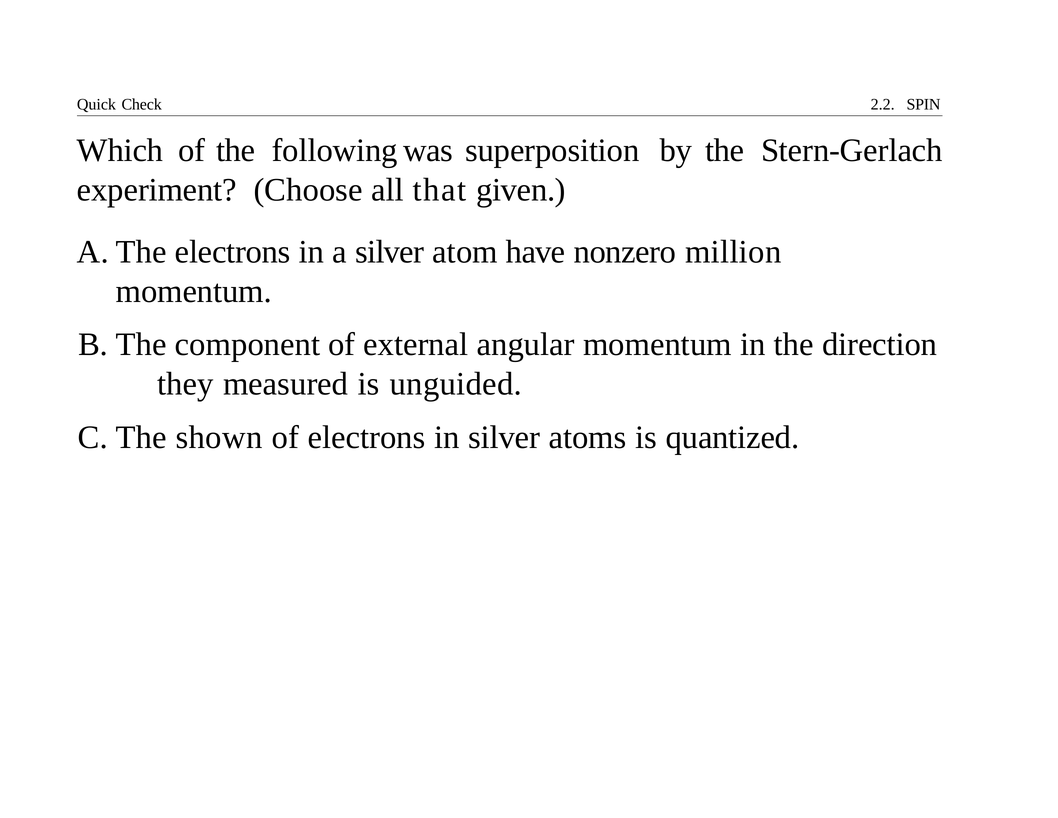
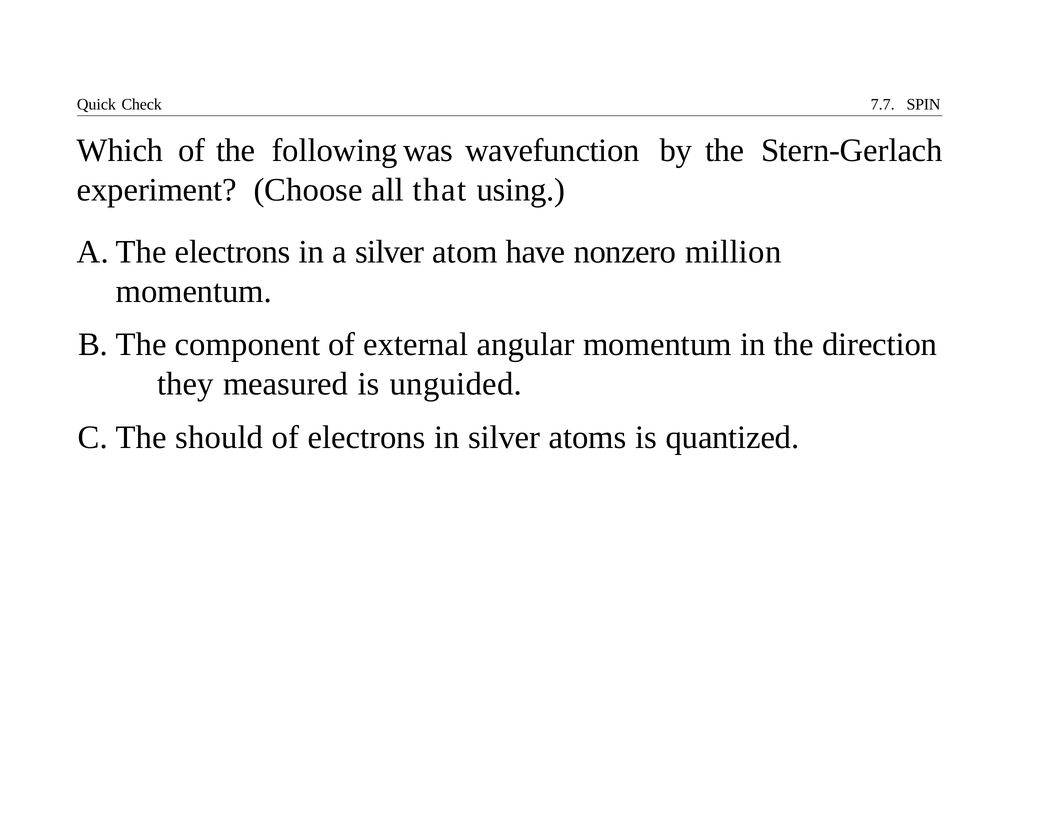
2.2: 2.2 -> 7.7
superposition: superposition -> wavefunction
given: given -> using
shown: shown -> should
